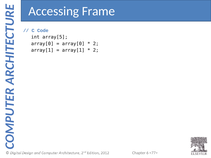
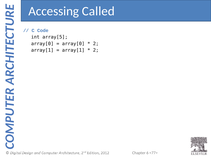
Frame: Frame -> Called
